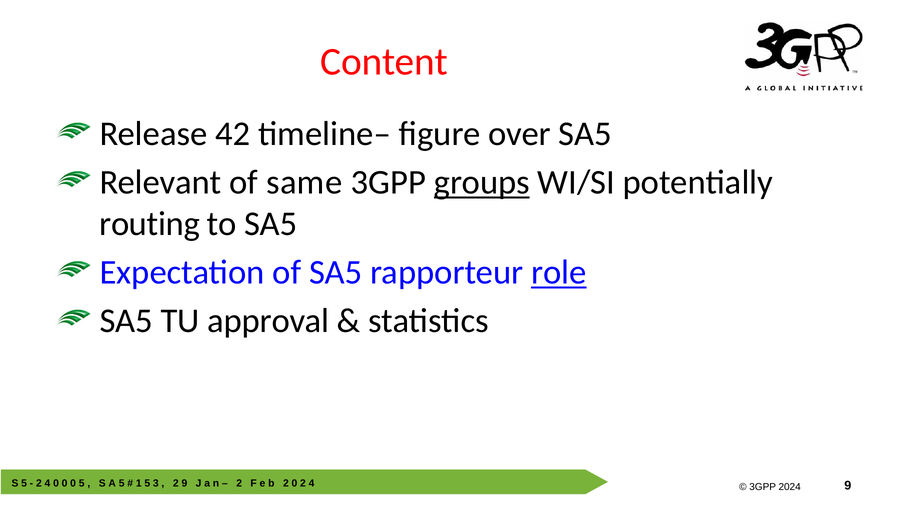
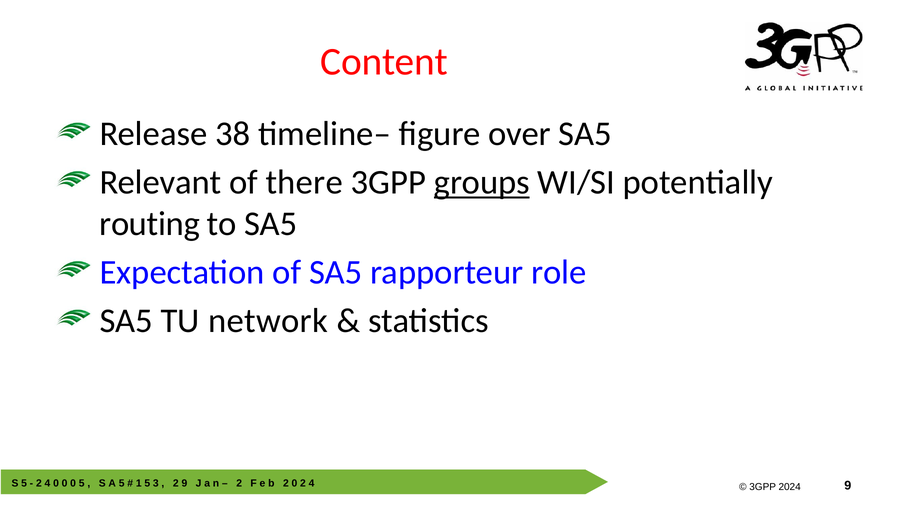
42: 42 -> 38
same: same -> there
role underline: present -> none
approval: approval -> network
